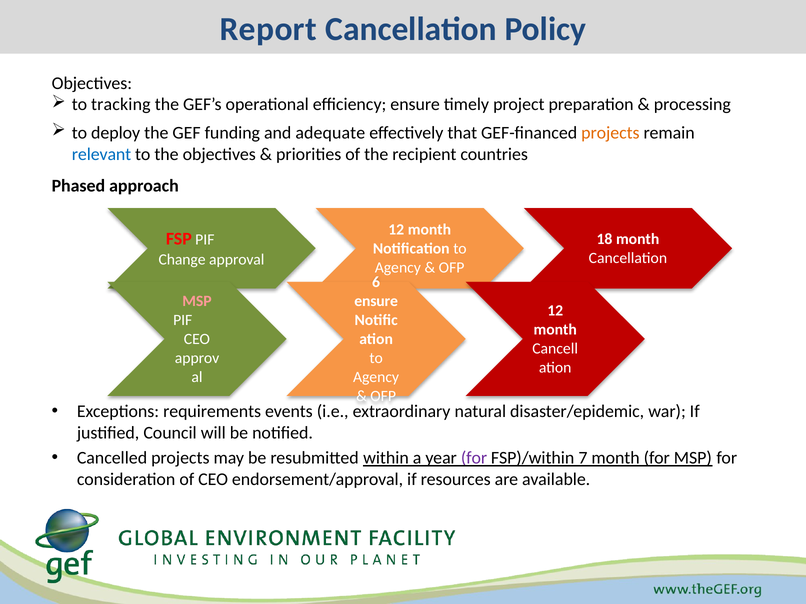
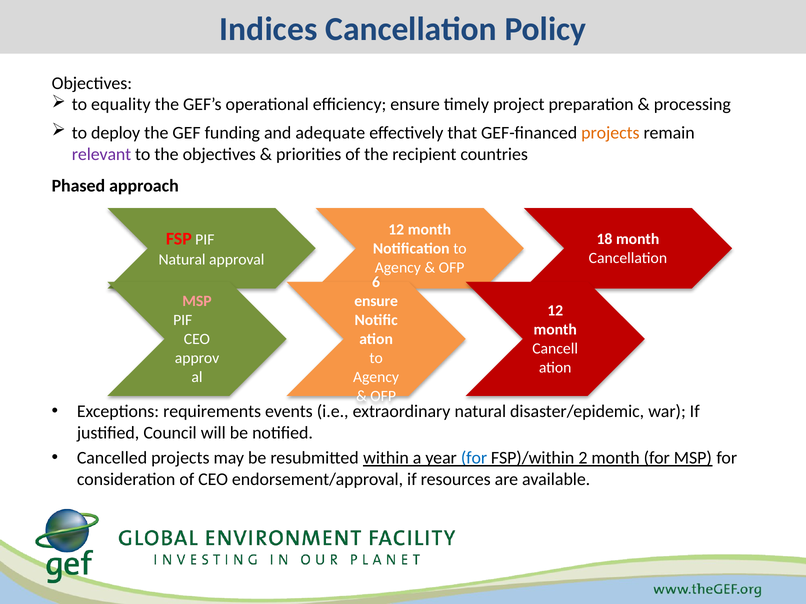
Report: Report -> Indices
tracking: tracking -> equality
relevant colour: blue -> purple
Change at (182, 260): Change -> Natural
for at (474, 458) colour: purple -> blue
7: 7 -> 2
